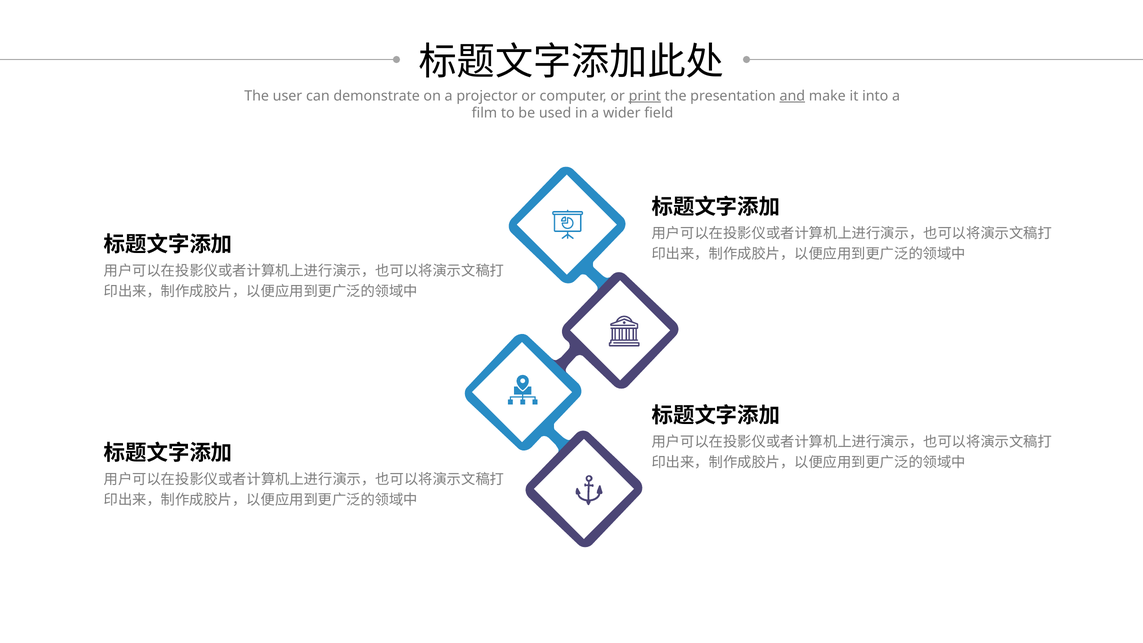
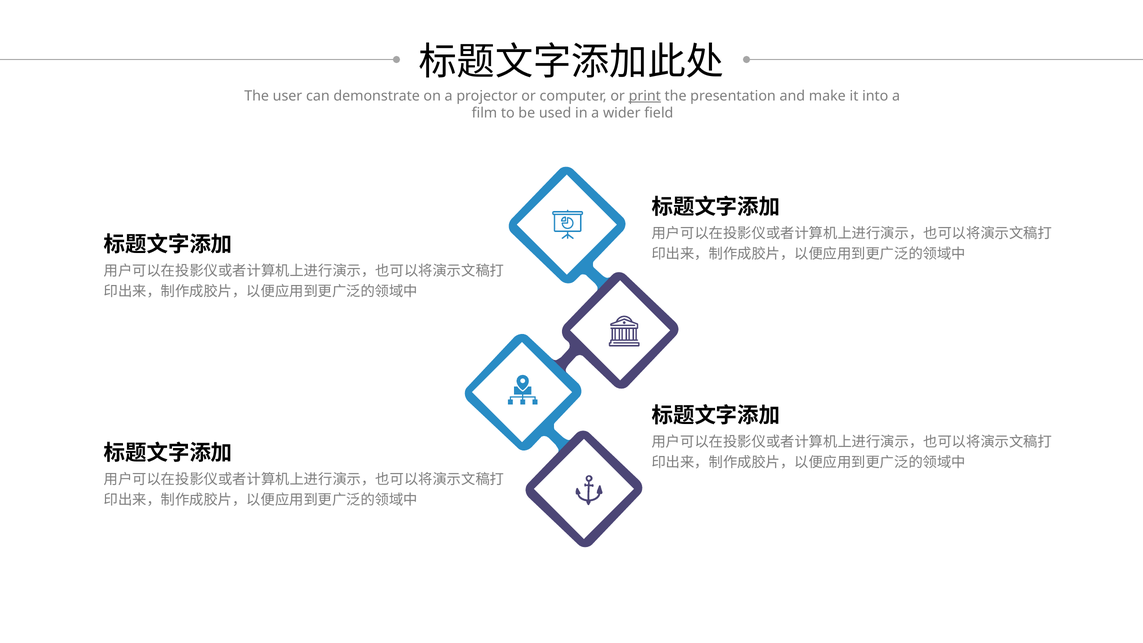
and underline: present -> none
